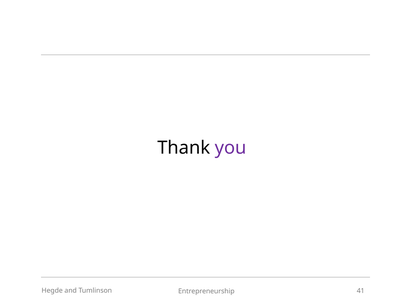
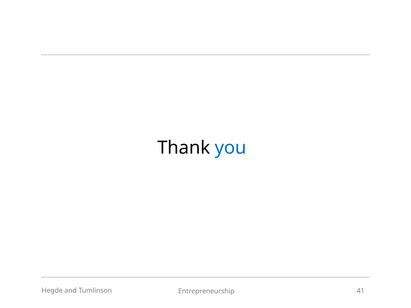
you colour: purple -> blue
